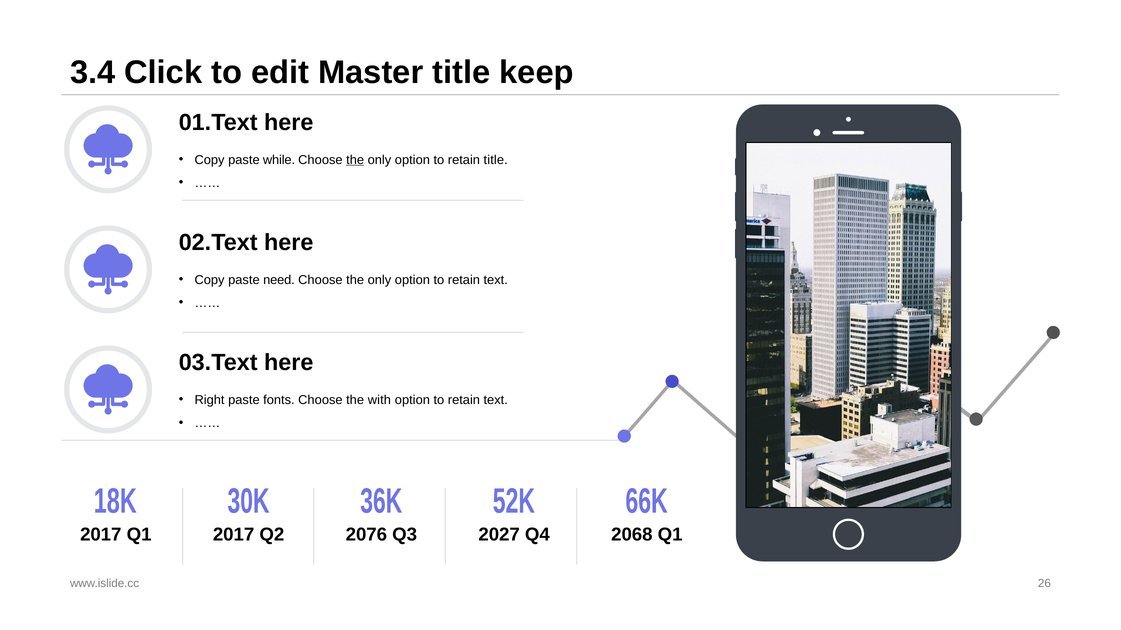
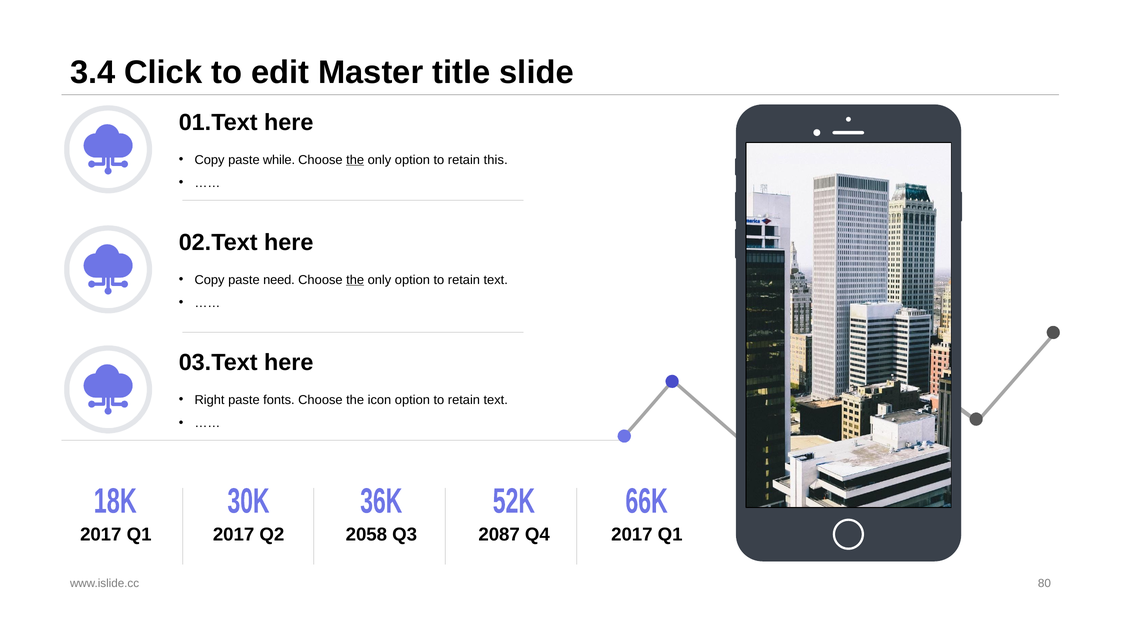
keep: keep -> slide
retain title: title -> this
the at (355, 280) underline: none -> present
with: with -> icon
2076: 2076 -> 2058
2027: 2027 -> 2087
Q4 2068: 2068 -> 2017
26: 26 -> 80
